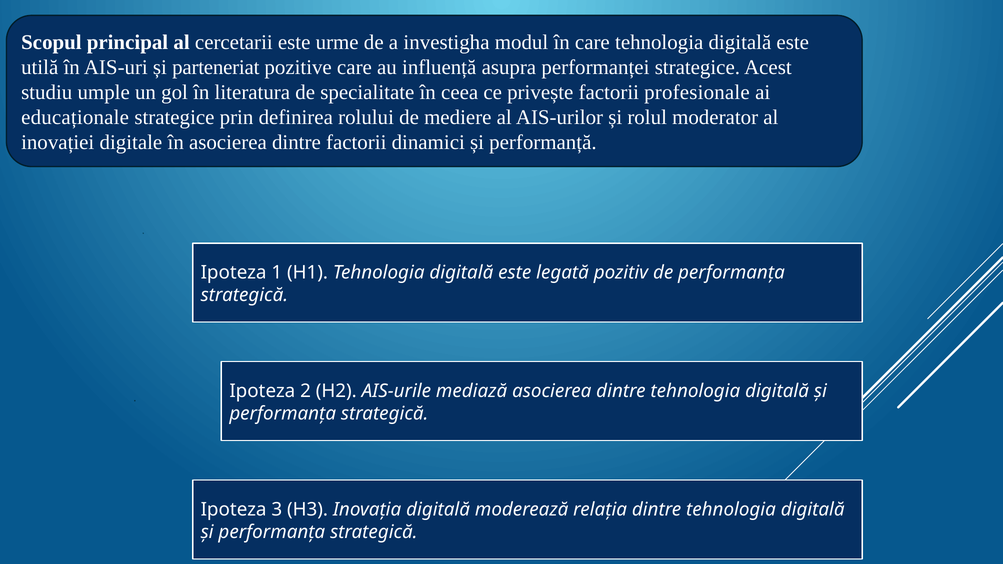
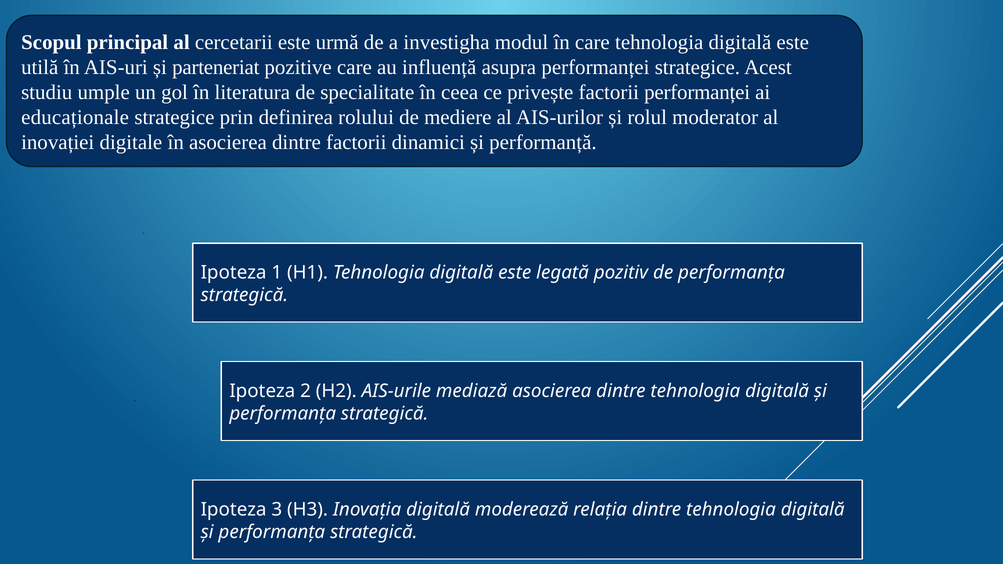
urme: urme -> urmă
factorii profesionale: profesionale -> performanței
